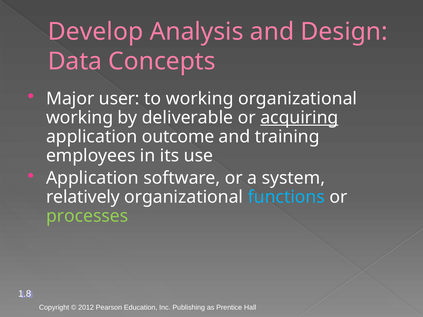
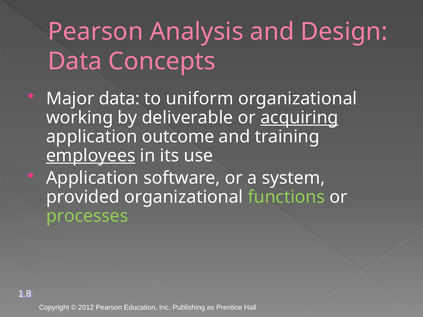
Develop at (95, 32): Develop -> Pearson
Major user: user -> data
to working: working -> uniform
employees underline: none -> present
relatively: relatively -> provided
functions colour: light blue -> light green
